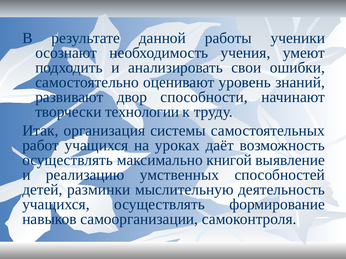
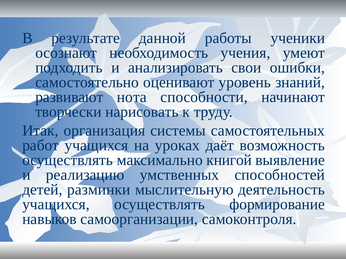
двор: двор -> нота
технологии: технологии -> нарисовать
